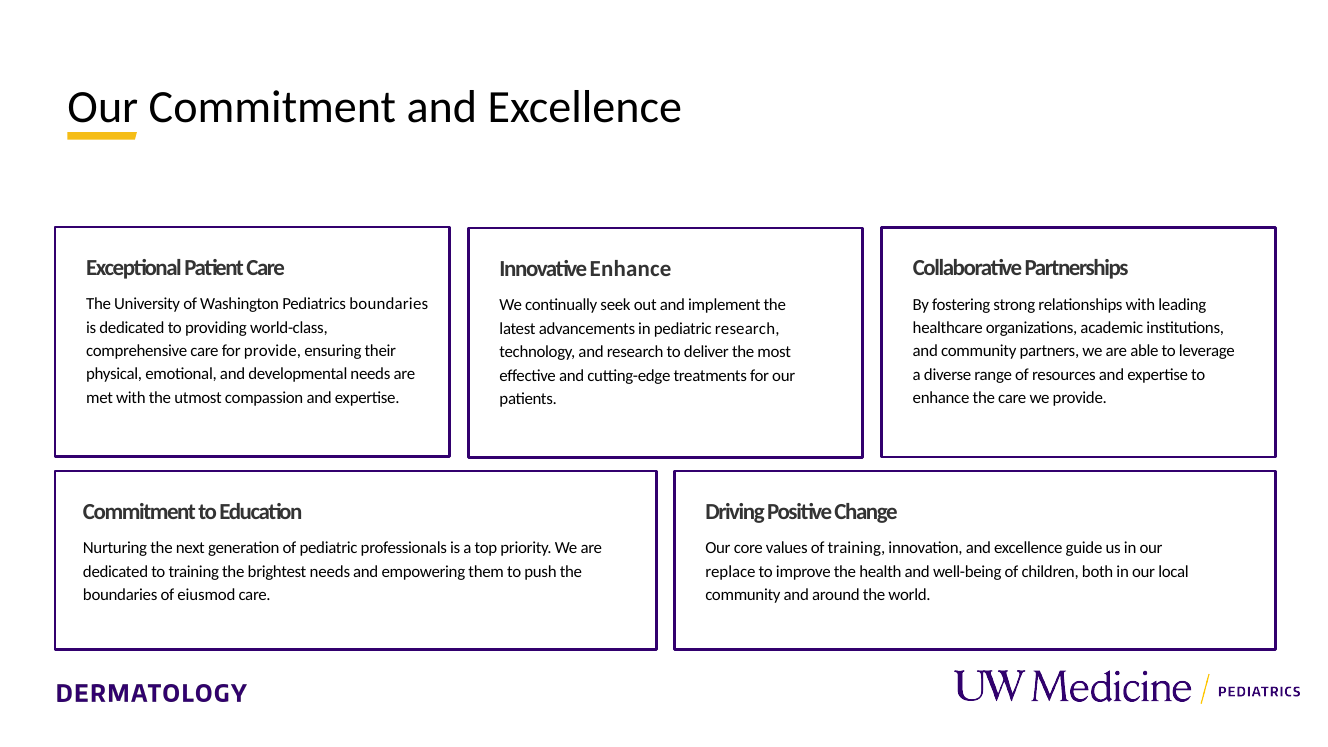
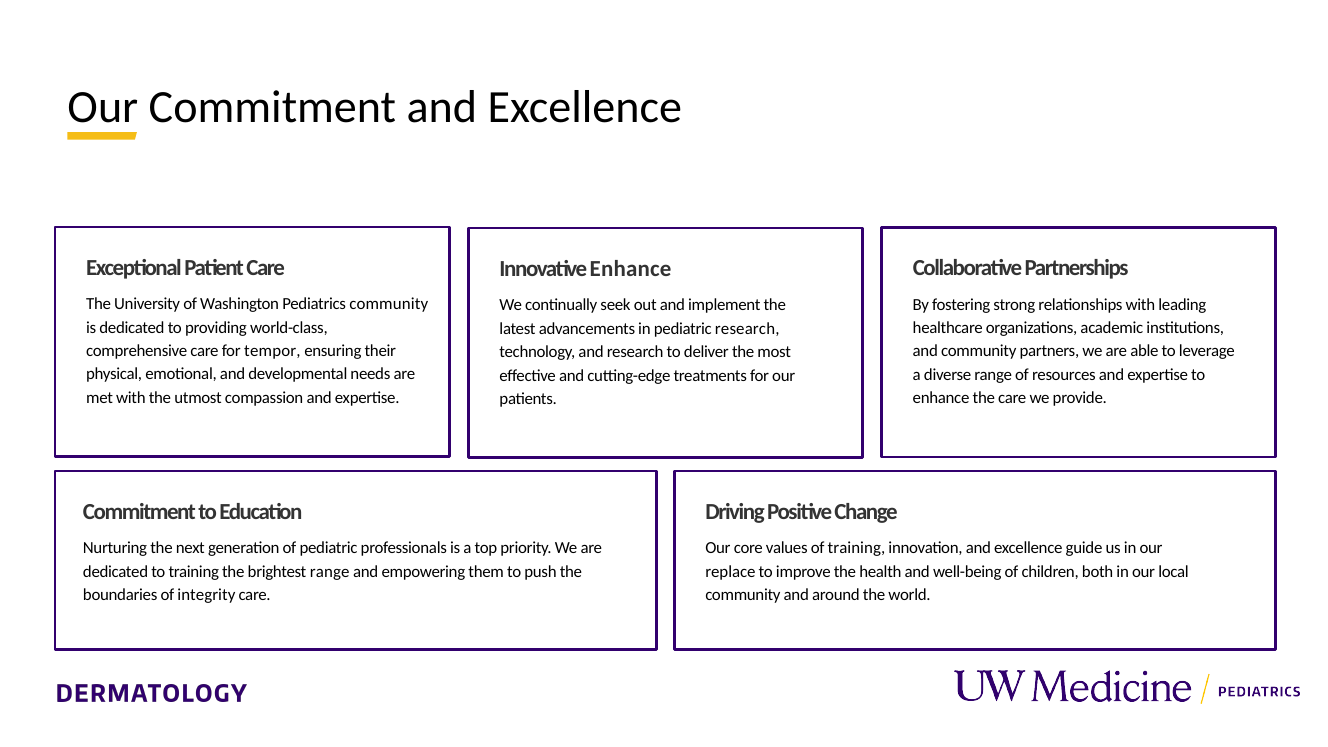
Pediatrics boundaries: boundaries -> community
for provide: provide -> tempor
brightest needs: needs -> range
eiusmod: eiusmod -> integrity
